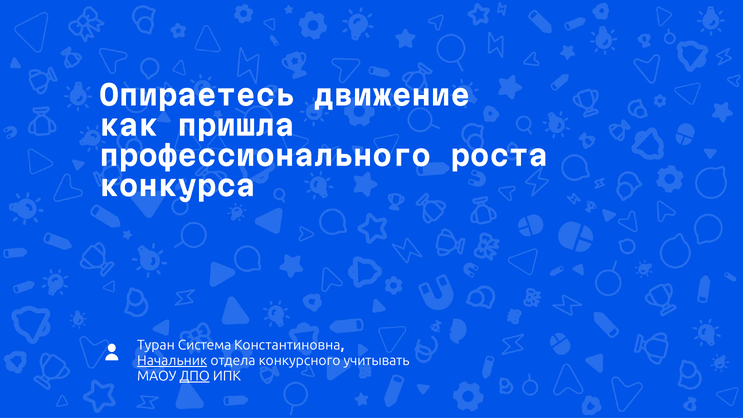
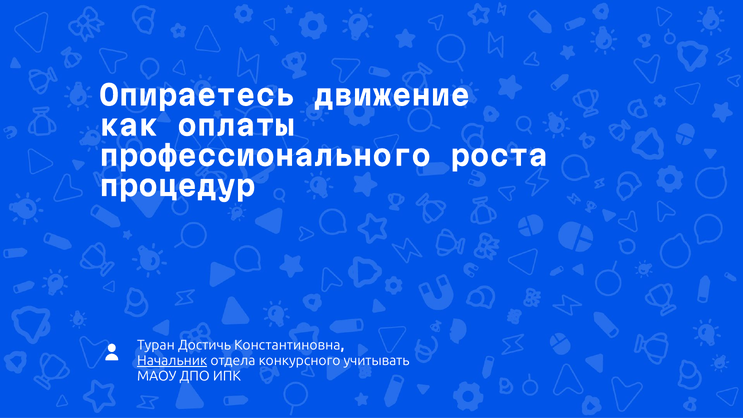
пришла: пришла -> оплаты
конкурса: конкурса -> процедур
Система: Система -> Достичь
ДПО underline: present -> none
